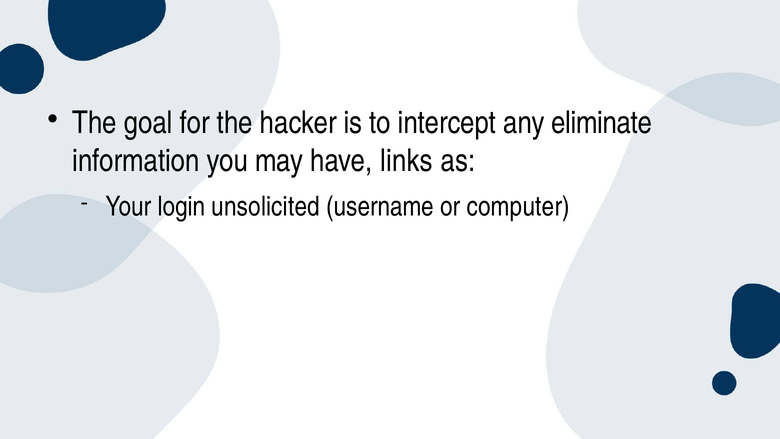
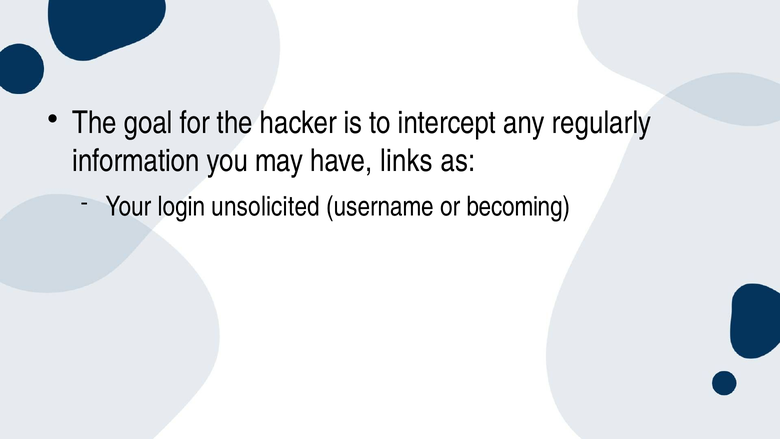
eliminate: eliminate -> regularly
computer: computer -> becoming
